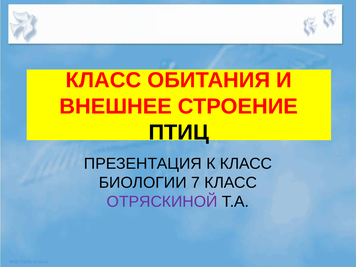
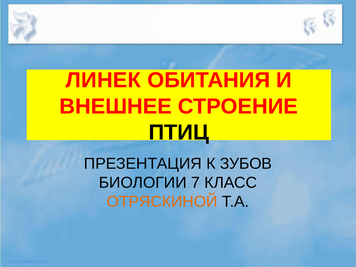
КЛАСС at (103, 80): КЛАСС -> ЛИНЕК
К КЛАСС: КЛАСС -> ЗУБОВ
ОТРЯСКИНОЙ colour: purple -> orange
